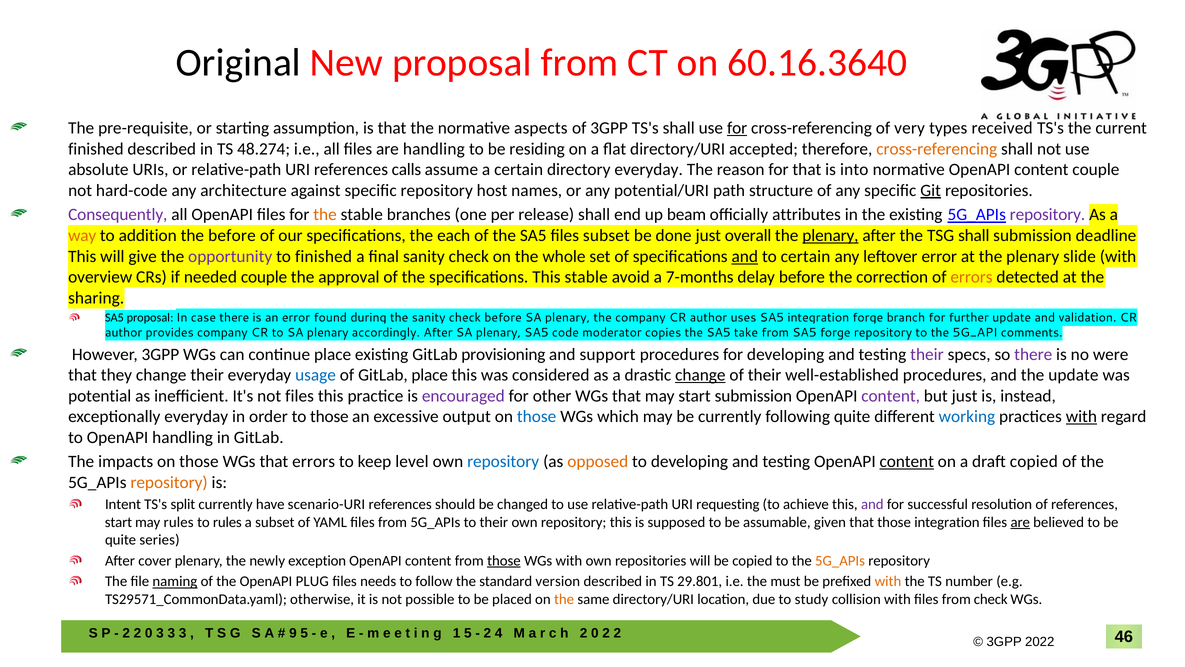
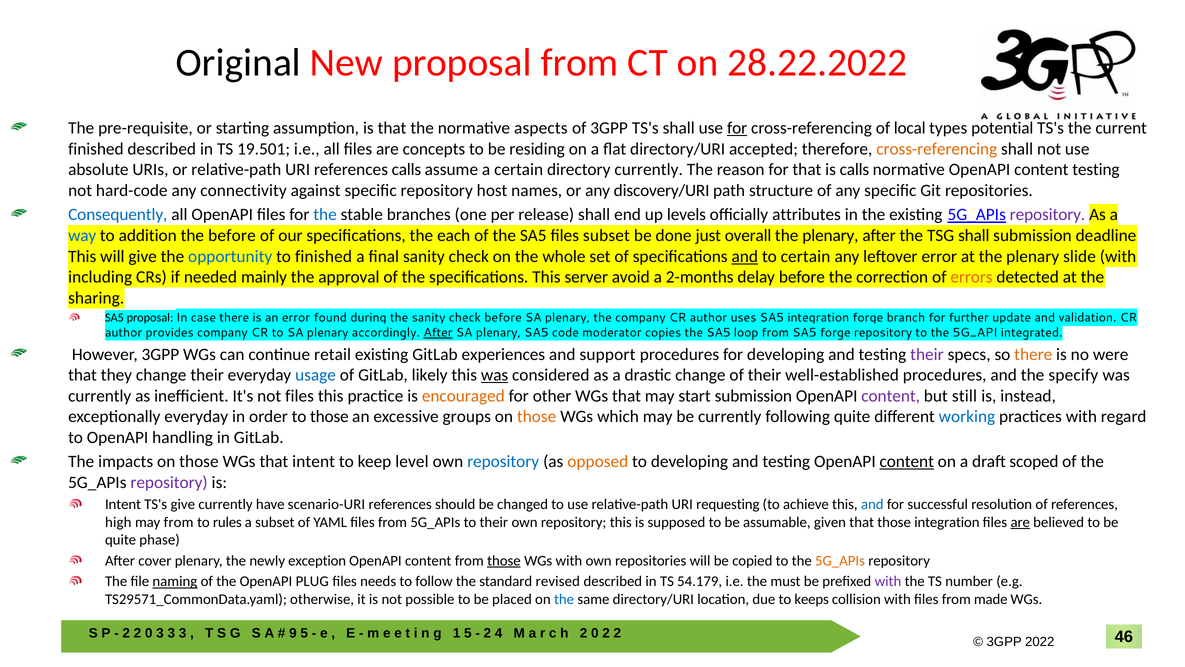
60.16.3640: 60.16.3640 -> 28.22.2022
very: very -> local
received: received -> potential
48.274: 48.274 -> 19.501
are handling: handling -> concepts
directory everyday: everyday -> currently
is into: into -> calls
content couple: couple -> testing
architecture: architecture -> connectivity
potential/URI: potential/URI -> discovery/URI
Git underline: present -> none
Consequently colour: purple -> blue
the at (325, 214) colour: orange -> blue
beam: beam -> levels
way colour: orange -> blue
plenary at (830, 235) underline: present -> none
opportunity colour: purple -> blue
overview: overview -> including
needed couple: couple -> mainly
This stable: stable -> server
7-months: 7-months -> 2-months
After at (438, 332) underline: none -> present
take: take -> loop
comments: comments -> integrated
continue place: place -> retail
provisioning: provisioning -> experiences
there at (1033, 354) colour: purple -> orange
GitLab place: place -> likely
was at (495, 375) underline: none -> present
change at (700, 375) underline: present -> none
the update: update -> specify
potential at (100, 396): potential -> currently
encouraged colour: purple -> orange
but just: just -> still
output: output -> groups
those at (537, 416) colour: blue -> orange
with at (1081, 416) underline: present -> none
that errors: errors -> intent
draft copied: copied -> scoped
repository at (169, 482) colour: orange -> purple
TS's split: split -> give
and at (872, 504) colour: purple -> blue
start at (118, 522): start -> high
may rules: rules -> from
series: series -> phase
version: version -> revised
29.801: 29.801 -> 54.179
with at (888, 581) colour: orange -> purple
the at (564, 599) colour: orange -> blue
study: study -> keeps
from check: check -> made
